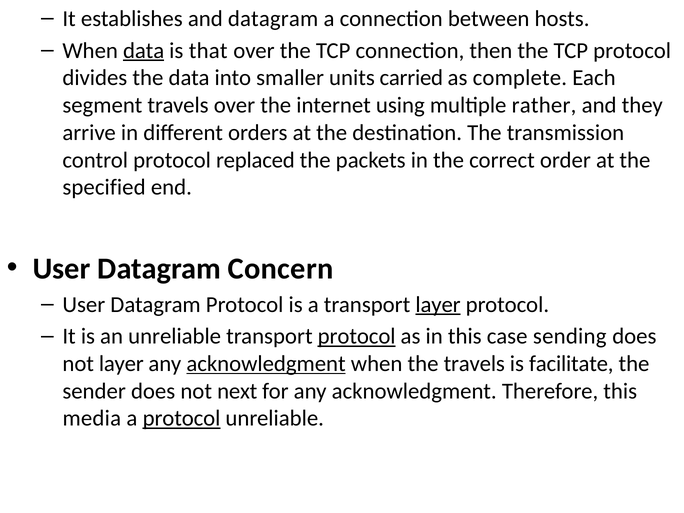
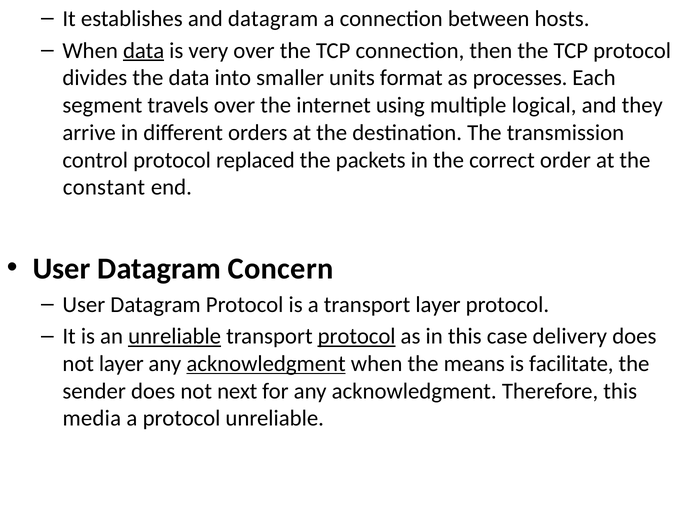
that: that -> very
carried: carried -> format
complete: complete -> processes
rather: rather -> logical
specified: specified -> constant
layer at (438, 304) underline: present -> none
unreliable at (175, 336) underline: none -> present
sending: sending -> delivery
the travels: travels -> means
protocol at (181, 418) underline: present -> none
